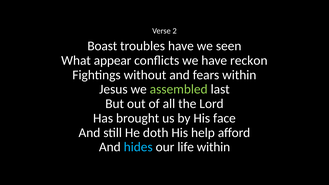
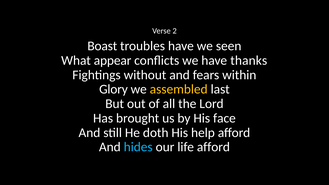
reckon: reckon -> thanks
Jesus: Jesus -> Glory
assembled colour: light green -> yellow
life within: within -> afford
